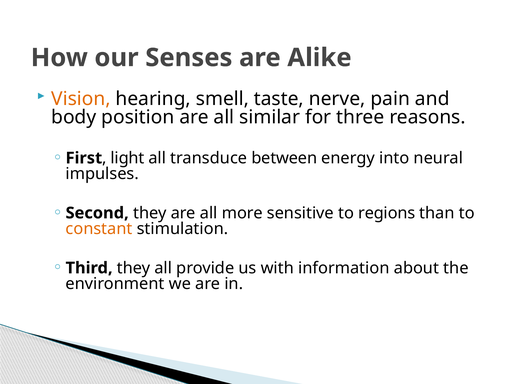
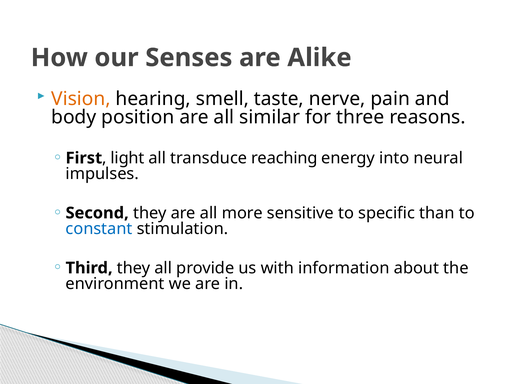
between: between -> reaching
regions: regions -> specific
constant colour: orange -> blue
